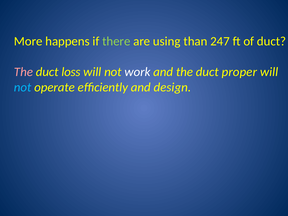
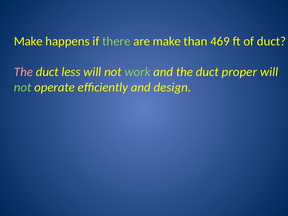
More at (28, 41): More -> Make
are using: using -> make
247: 247 -> 469
loss: loss -> less
work colour: white -> light green
not at (23, 87) colour: light blue -> light green
